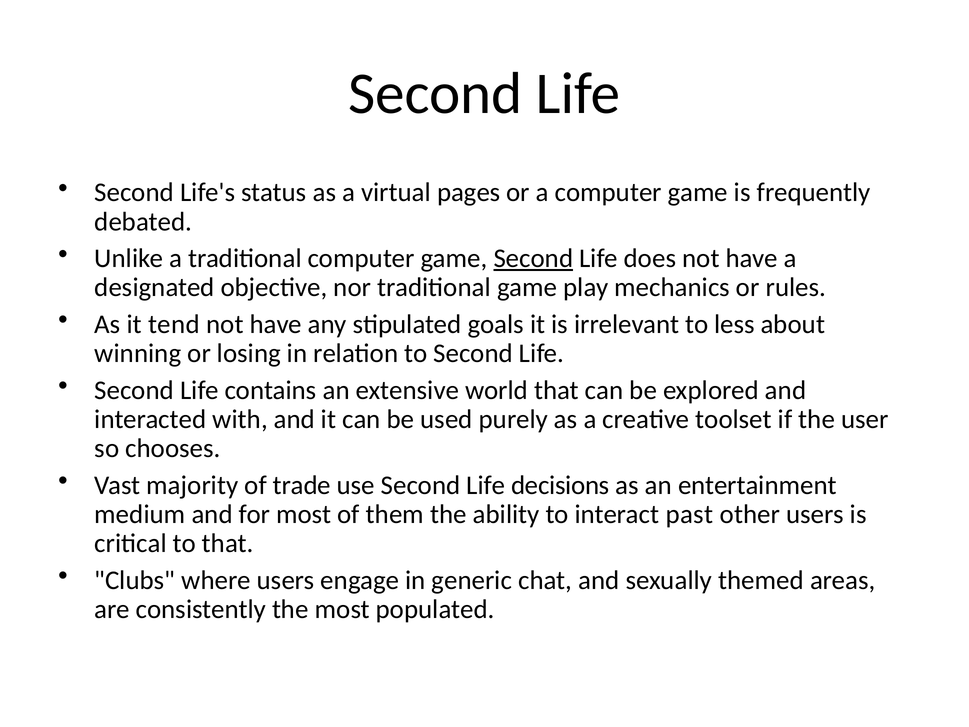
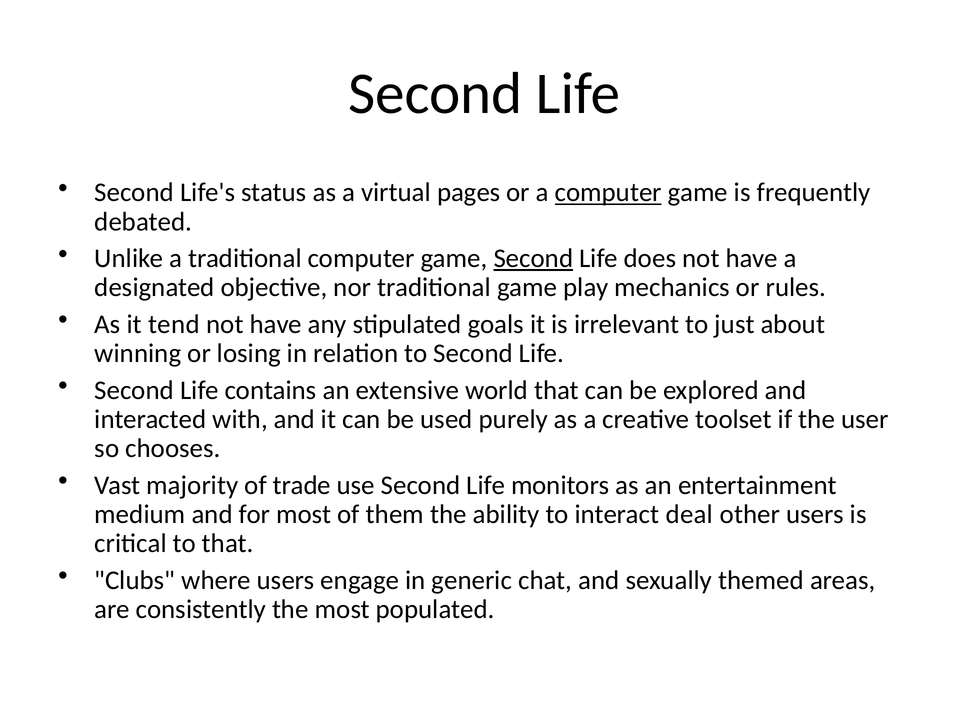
computer at (608, 192) underline: none -> present
less: less -> just
decisions: decisions -> monitors
past: past -> deal
